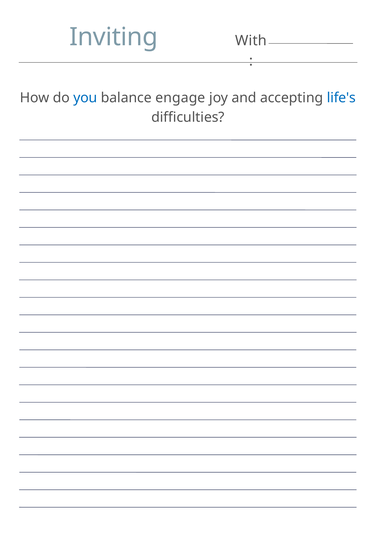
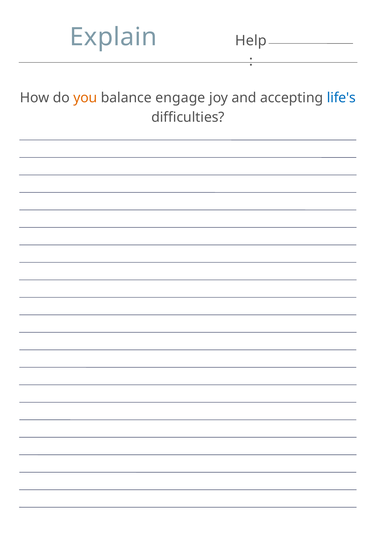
Inviting: Inviting -> Explain
With: With -> Help
you colour: blue -> orange
